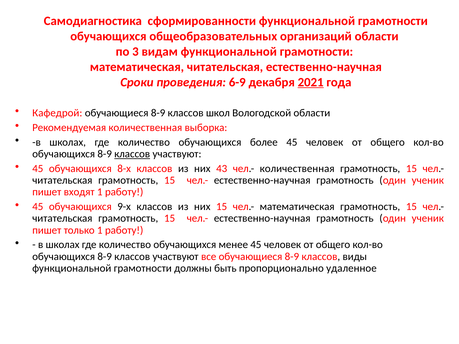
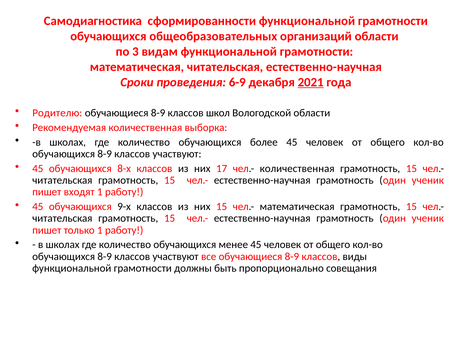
Кафедрой: Кафедрой -> Родителю
классов at (132, 154) underline: present -> none
43: 43 -> 17
удаленное: удаленное -> совещания
